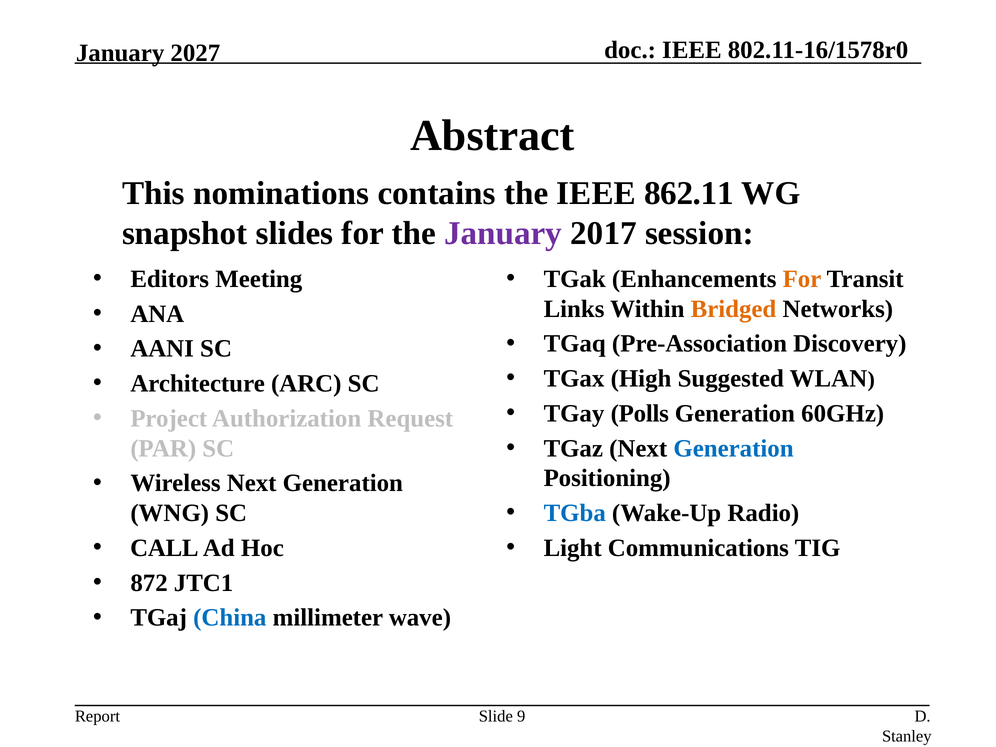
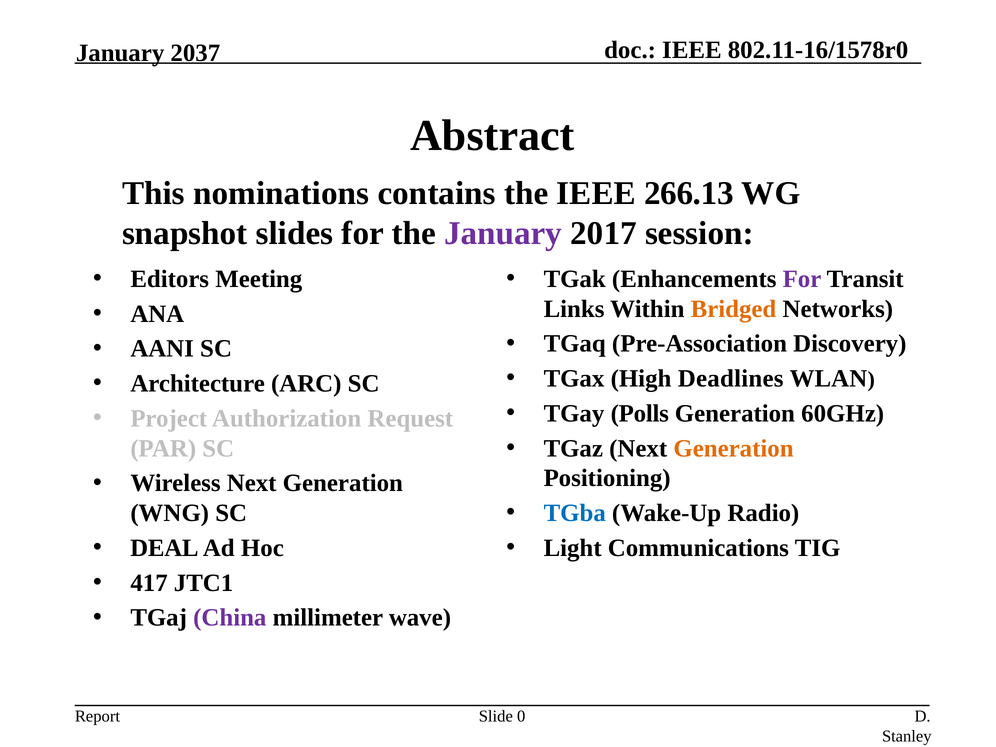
2027: 2027 -> 2037
862.11: 862.11 -> 266.13
For at (802, 279) colour: orange -> purple
Suggested: Suggested -> Deadlines
Generation at (734, 448) colour: blue -> orange
CALL: CALL -> DEAL
872: 872 -> 417
China colour: blue -> purple
9: 9 -> 0
